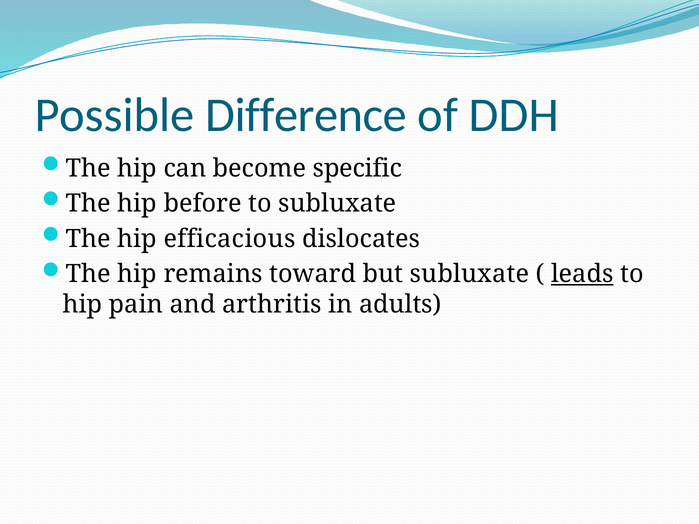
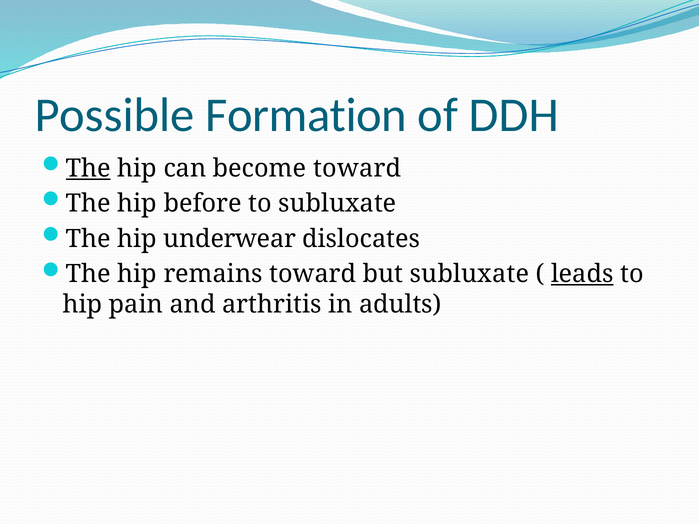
Difference: Difference -> Formation
The at (88, 168) underline: none -> present
become specific: specific -> toward
efficacious: efficacious -> underwear
